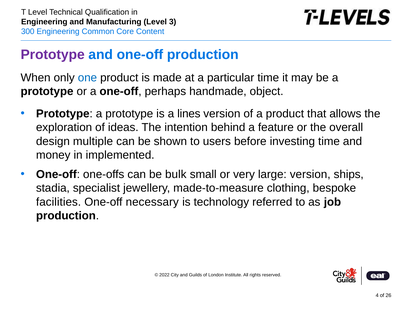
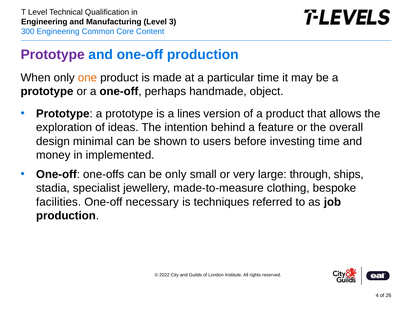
one colour: blue -> orange
multiple: multiple -> minimal
be bulk: bulk -> only
large version: version -> through
technology: technology -> techniques
